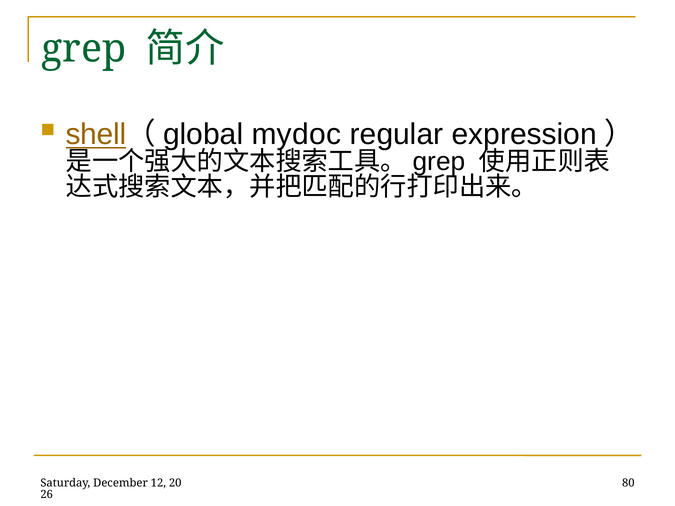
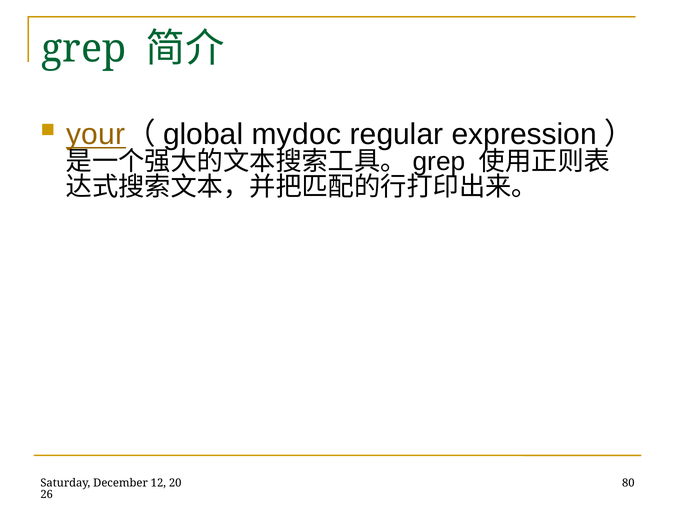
shell: shell -> your
